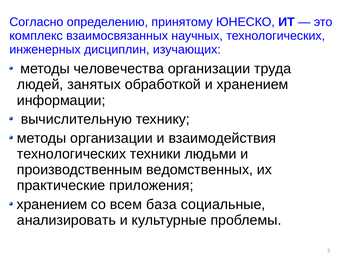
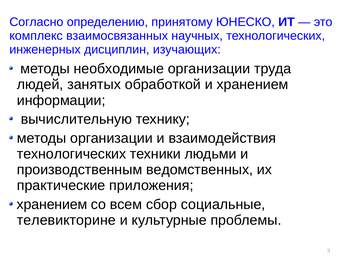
человечества: человечества -> необходимые
база: база -> сбор
анализировать: анализировать -> телевикторине
